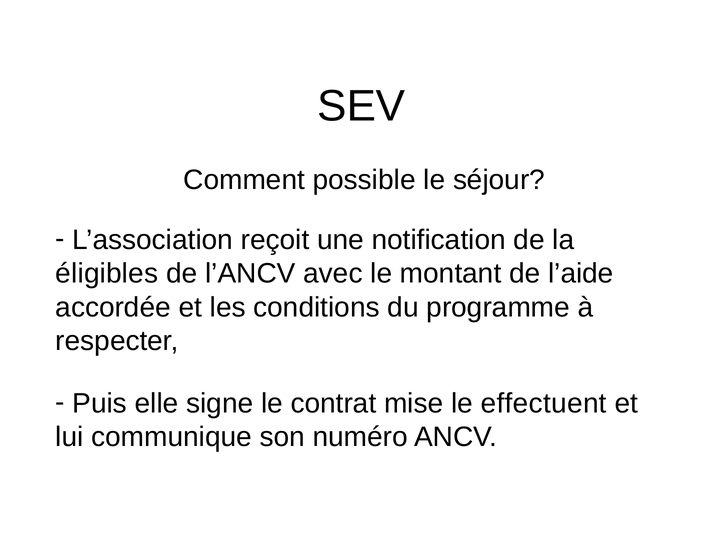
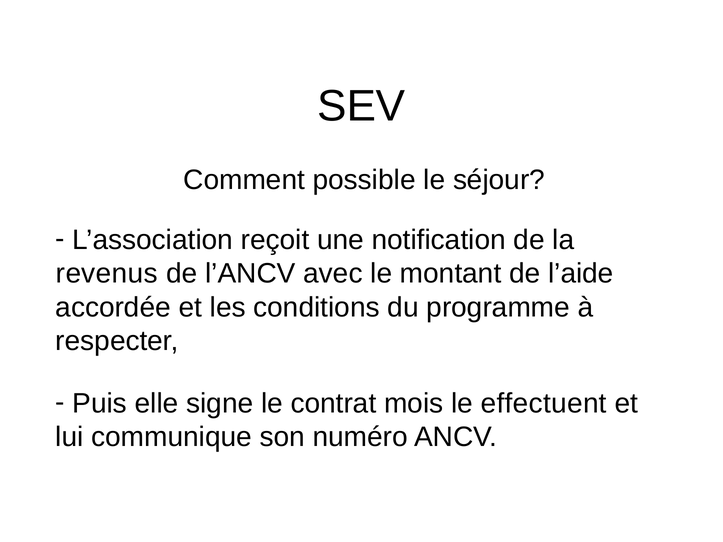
éligibles: éligibles -> revenus
mise: mise -> mois
